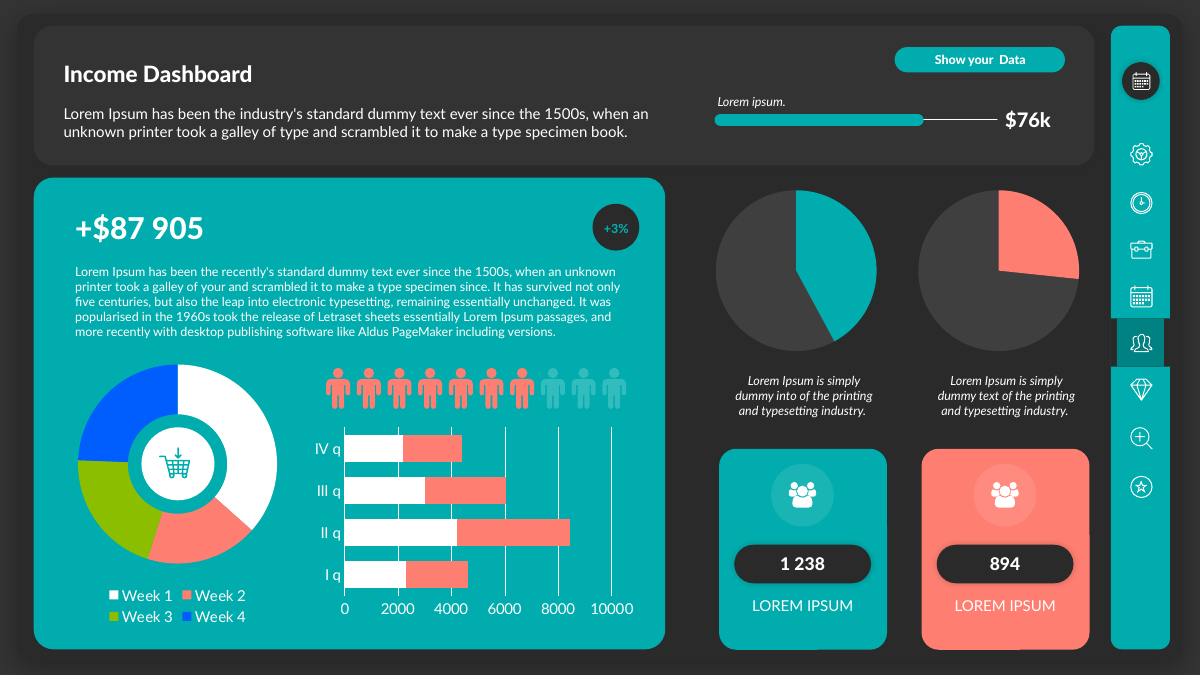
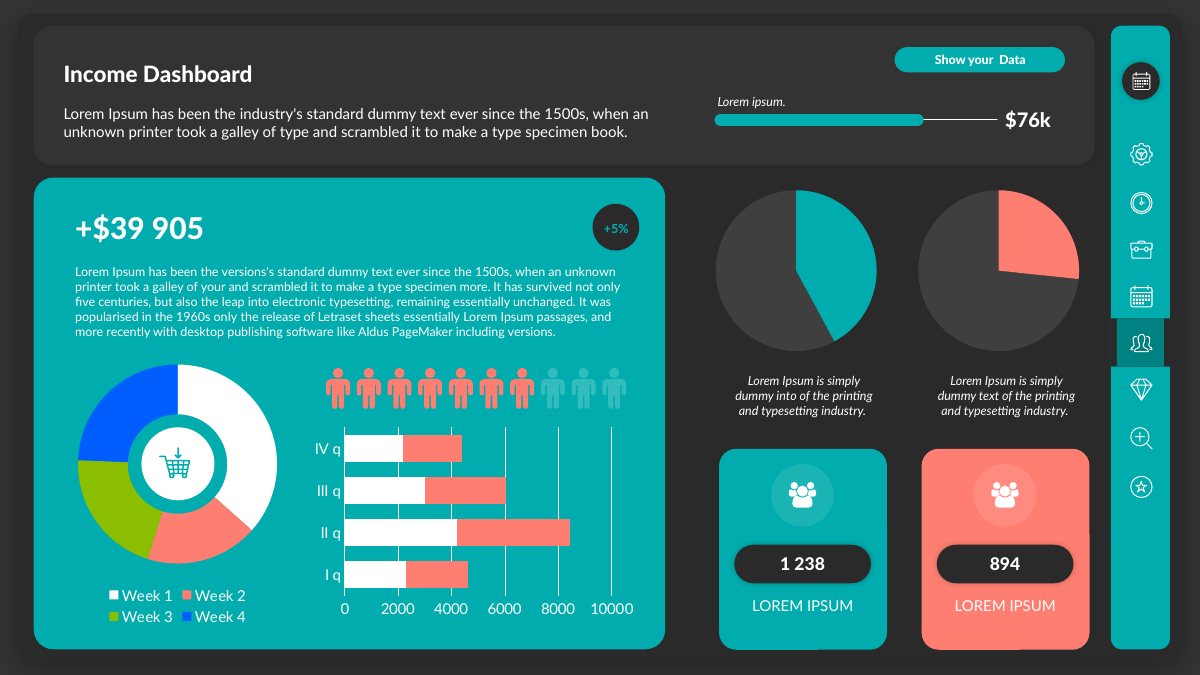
+$87: +$87 -> +$39
+3%: +3% -> +5%
recently's: recently's -> versions's
specimen since: since -> more
1960s took: took -> only
